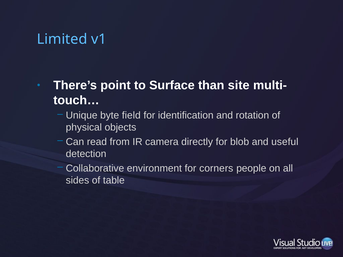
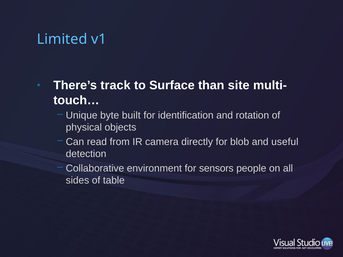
point: point -> track
field: field -> built
corners: corners -> sensors
